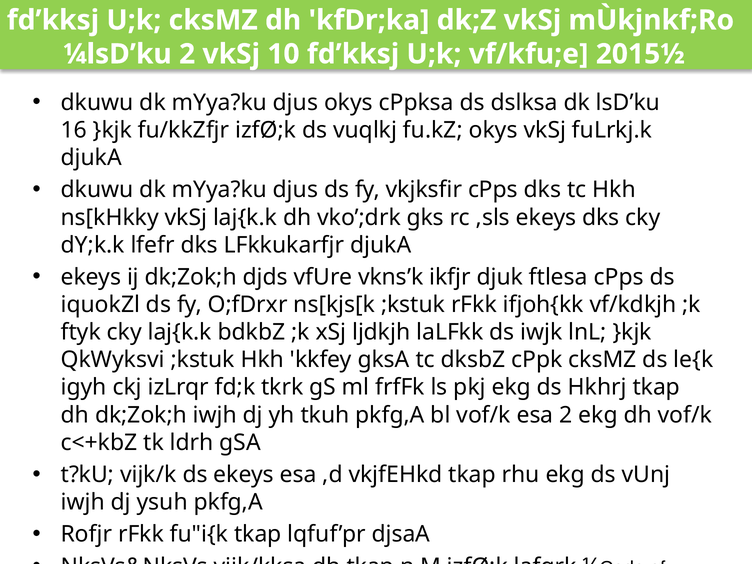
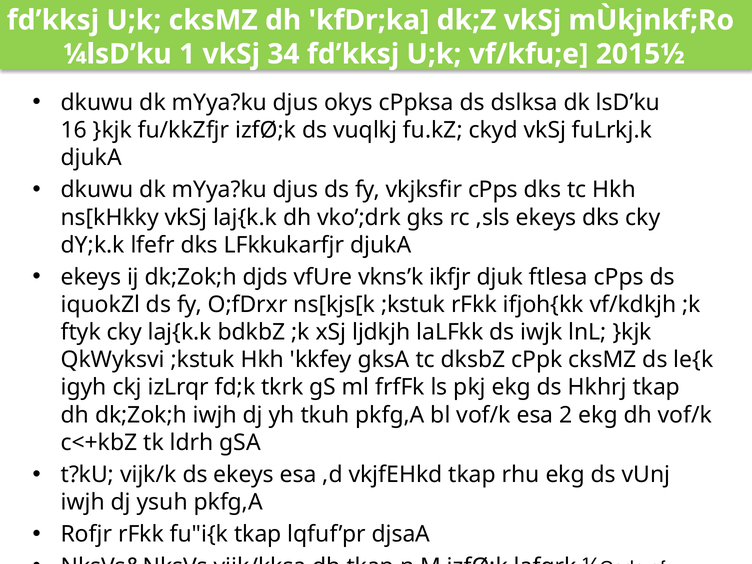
¼lsD’ku 2: 2 -> 1
10: 10 -> 34
fu.kZ okys: okys -> ckyd
